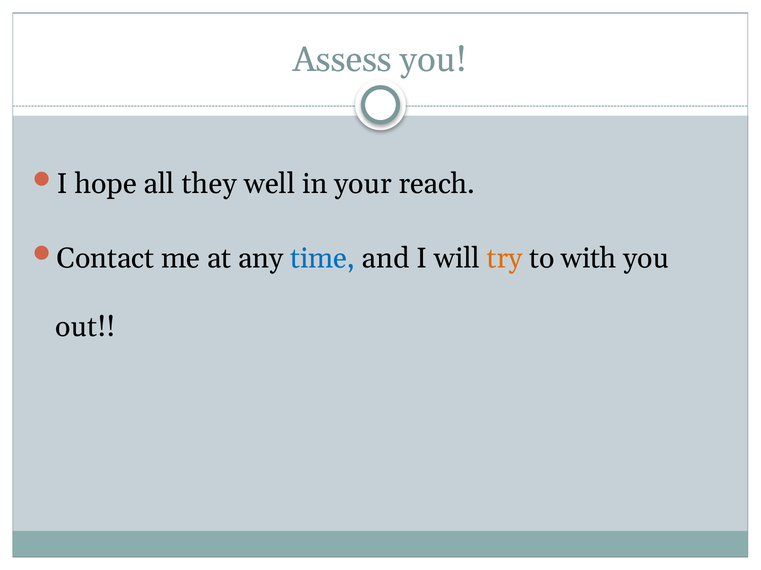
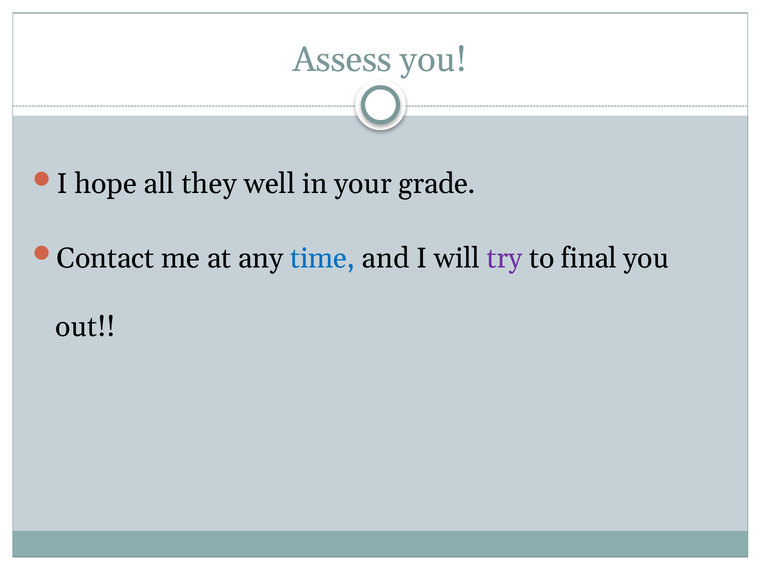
reach: reach -> grade
try colour: orange -> purple
with: with -> final
